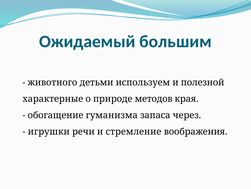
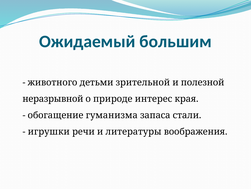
используем: используем -> зрительной
характерные: характерные -> неразрывной
методов: методов -> интерес
через: через -> стали
стремление: стремление -> литературы
